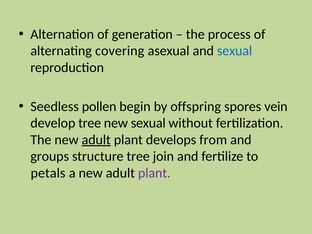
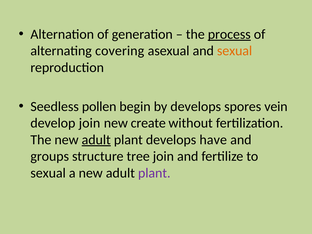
process underline: none -> present
sexual at (235, 51) colour: blue -> orange
by offspring: offspring -> develops
develop tree: tree -> join
new sexual: sexual -> create
from: from -> have
petals at (48, 173): petals -> sexual
